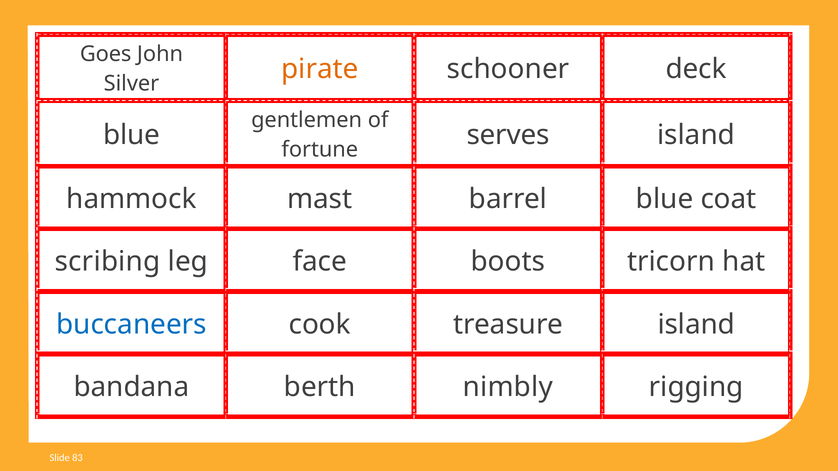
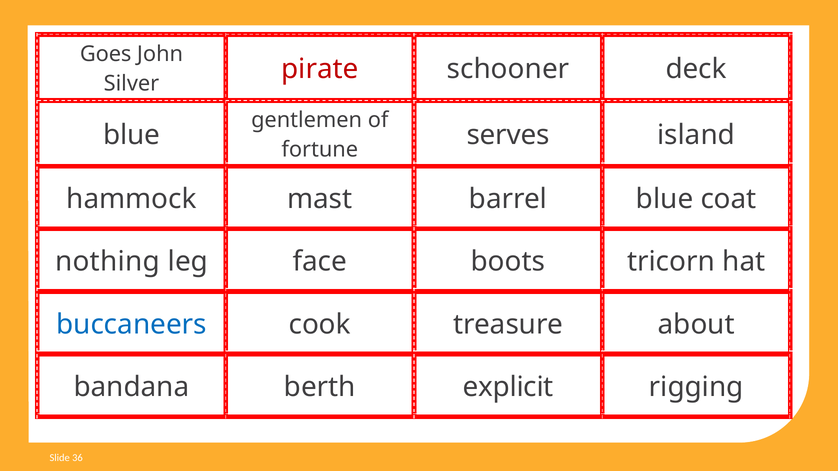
pirate colour: orange -> red
scribing: scribing -> nothing
treasure island: island -> about
nimbly: nimbly -> explicit
83: 83 -> 36
